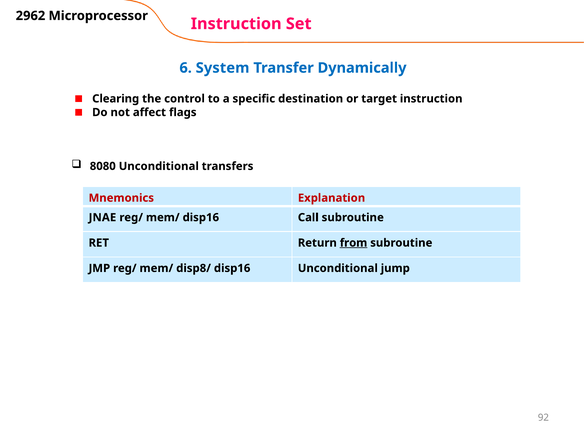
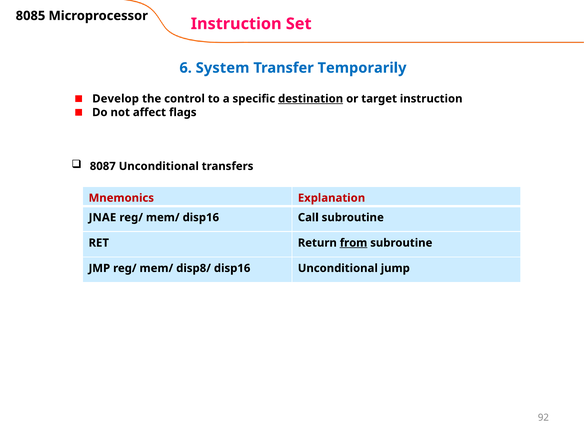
2962: 2962 -> 8085
Dynamically: Dynamically -> Temporarily
Clearing: Clearing -> Develop
destination underline: none -> present
8080: 8080 -> 8087
